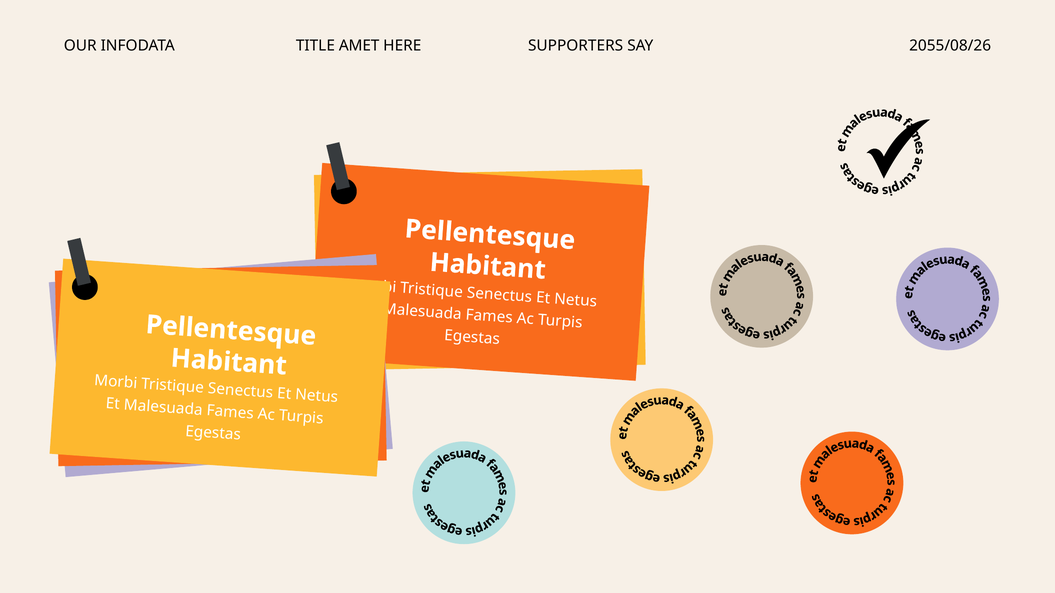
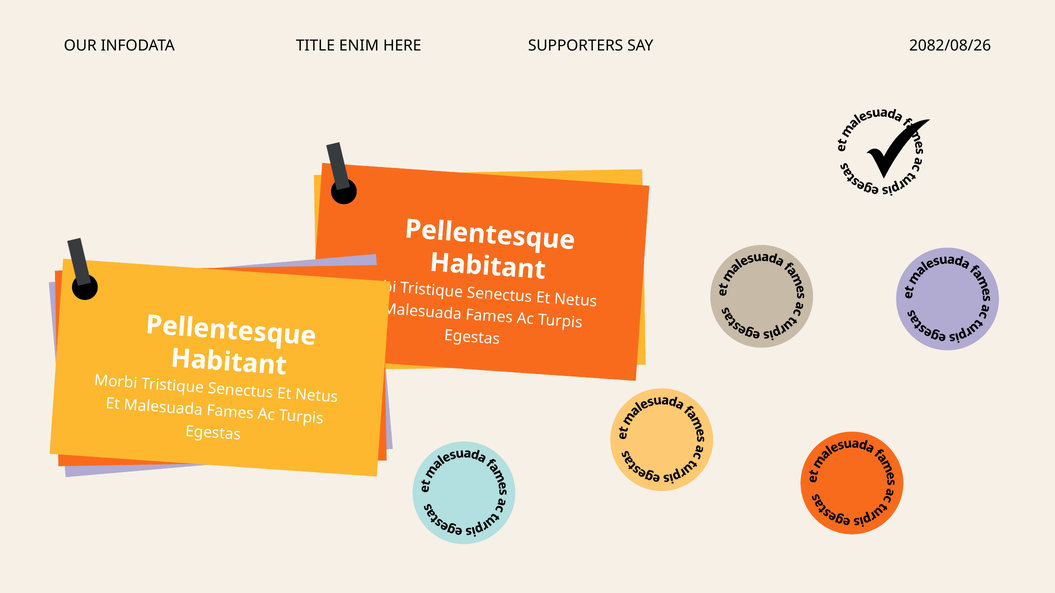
AMET: AMET -> ENIM
2055/08/26: 2055/08/26 -> 2082/08/26
